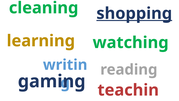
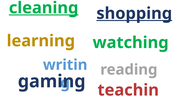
cleaning underline: none -> present
